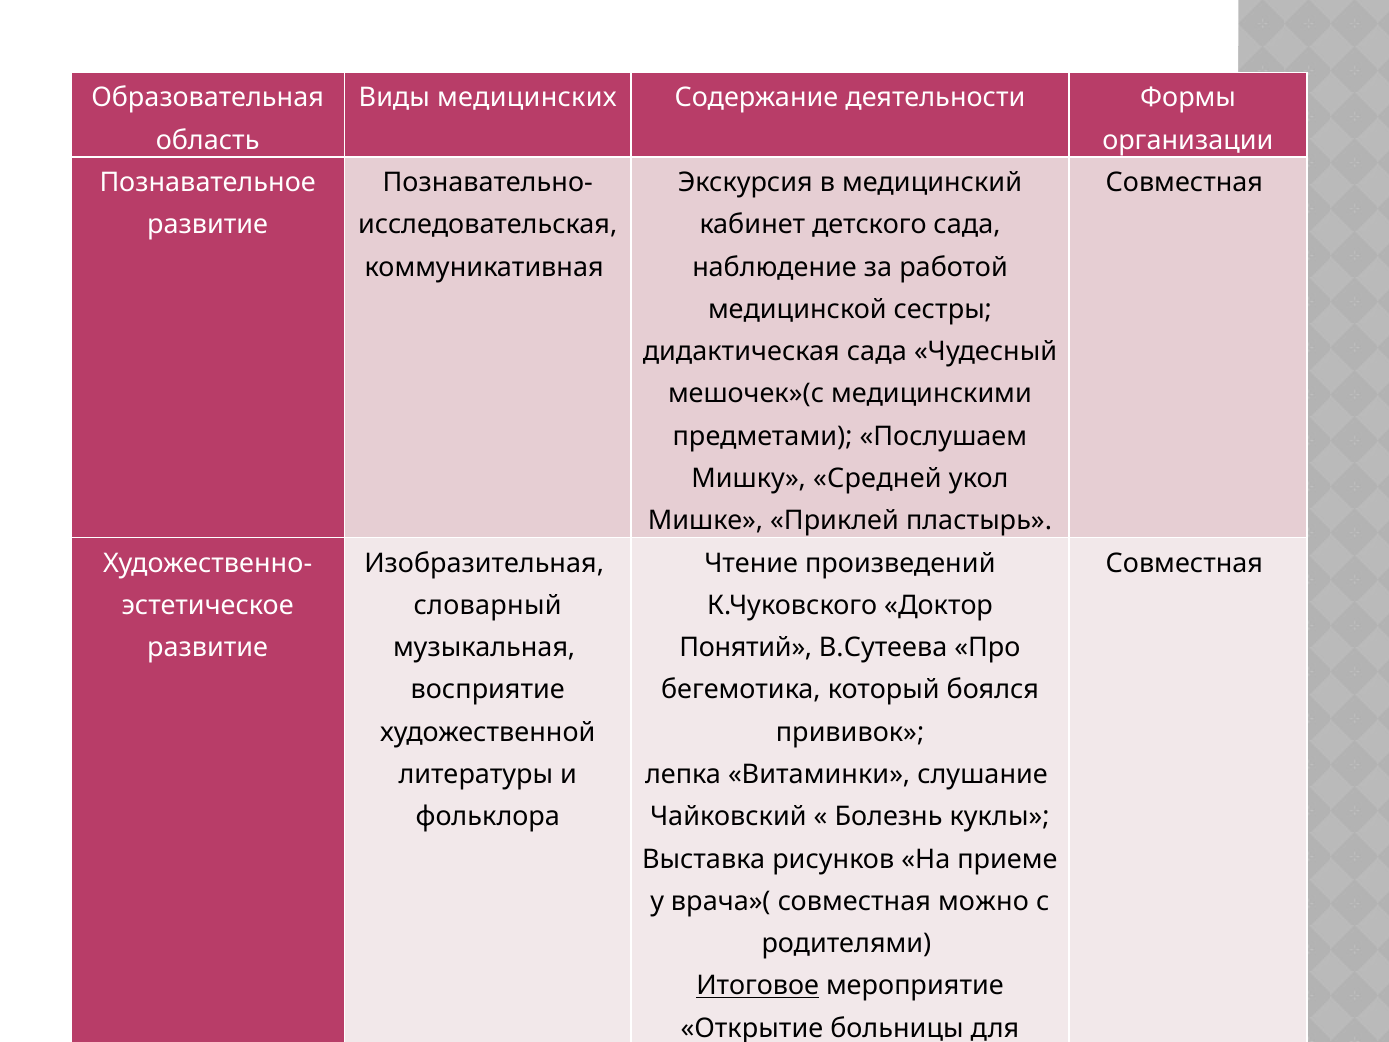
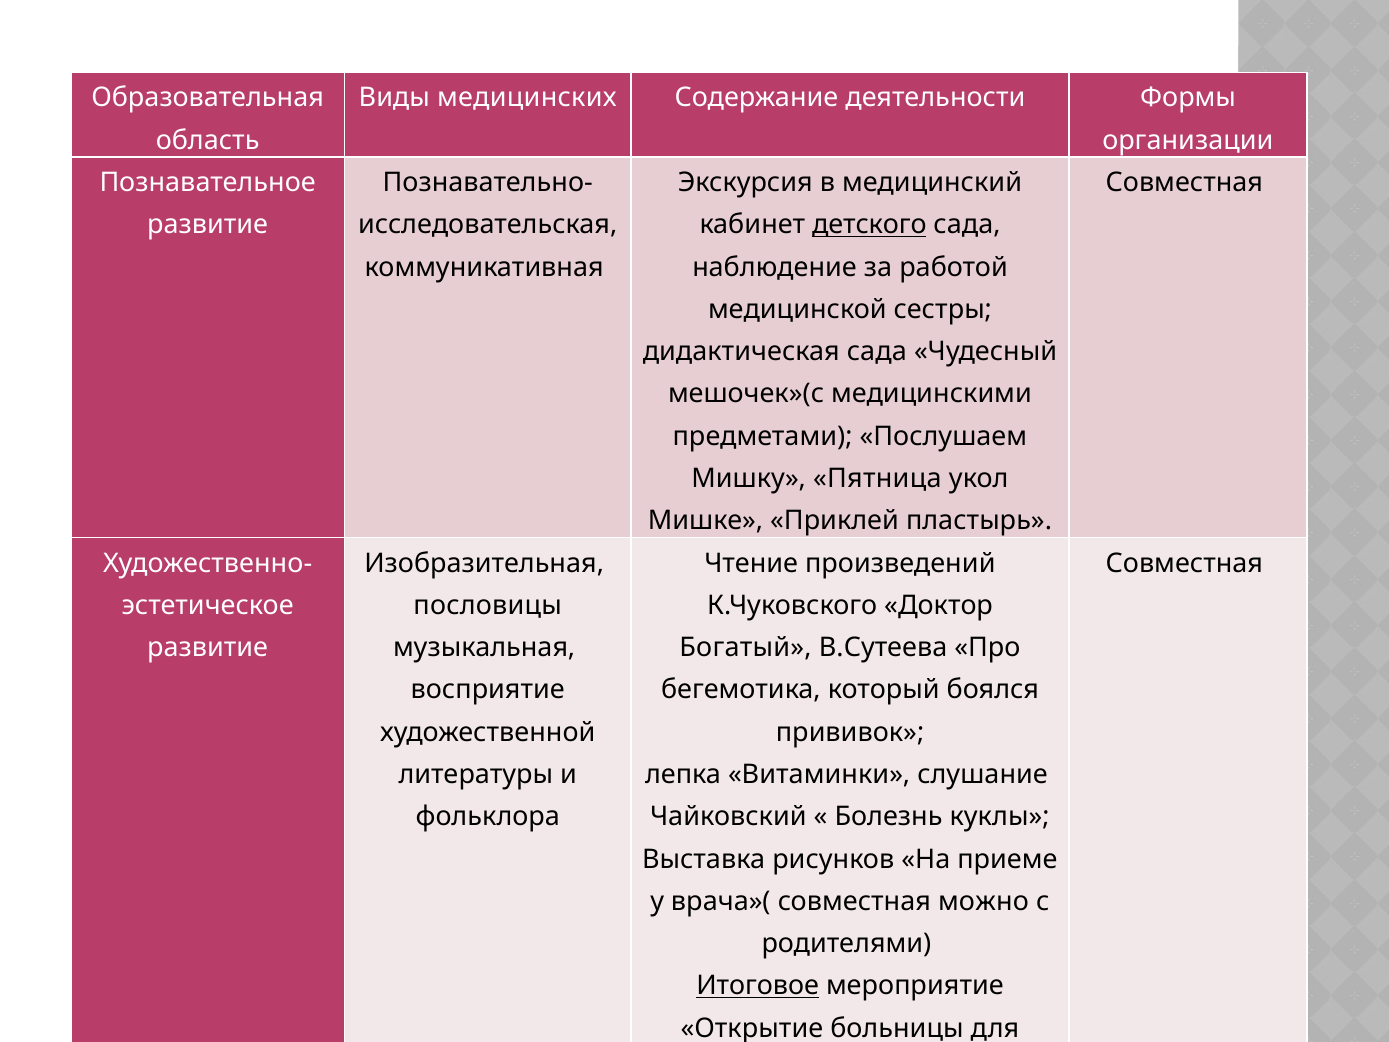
детского underline: none -> present
Средней: Средней -> Пятница
словарный: словарный -> пословицы
Понятий: Понятий -> Богатый
